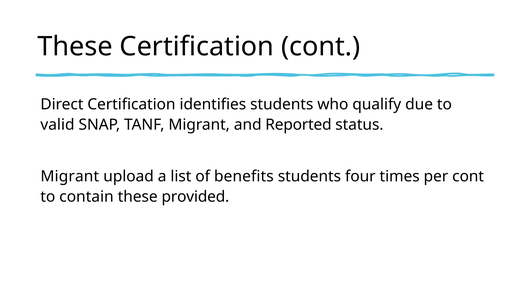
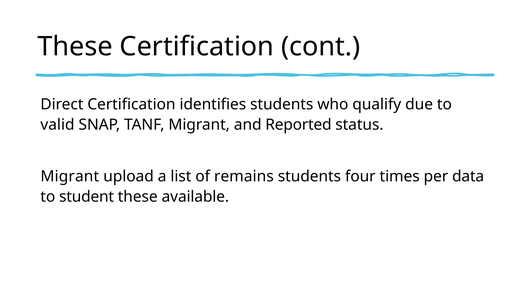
benefits: benefits -> remains
per cont: cont -> data
contain: contain -> student
provided: provided -> available
